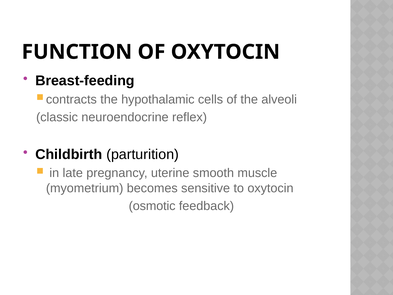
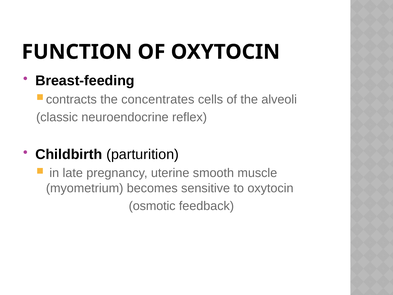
hypothalamic: hypothalamic -> concentrates
